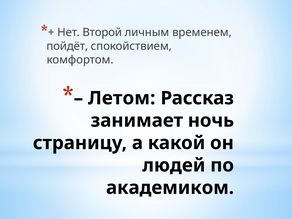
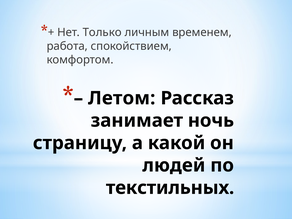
Второй: Второй -> Только
пойдёт: пойдёт -> работа
академиком: академиком -> текстильных
